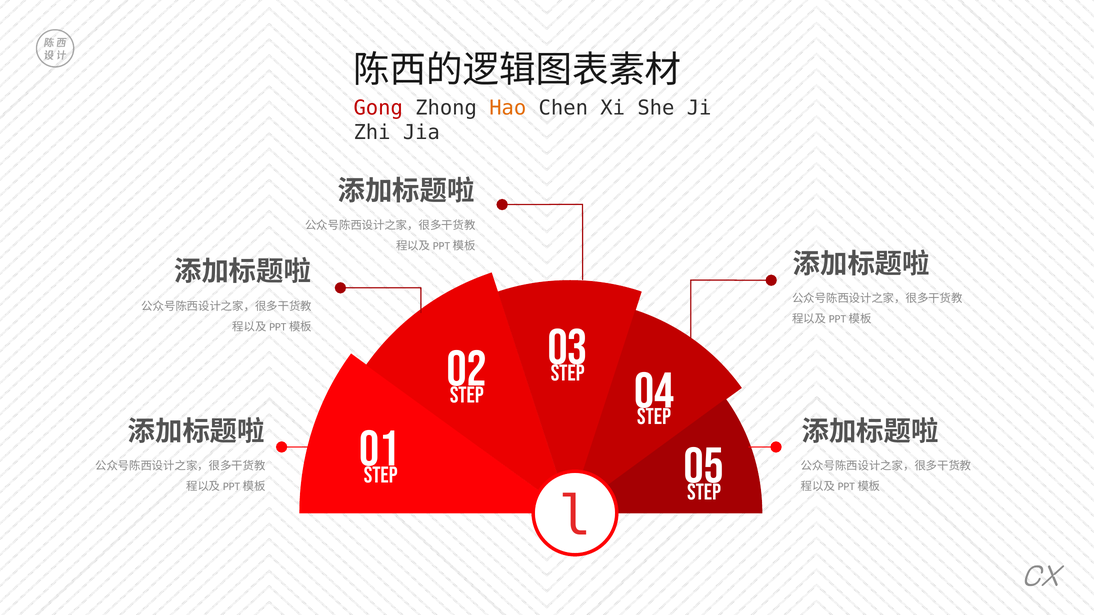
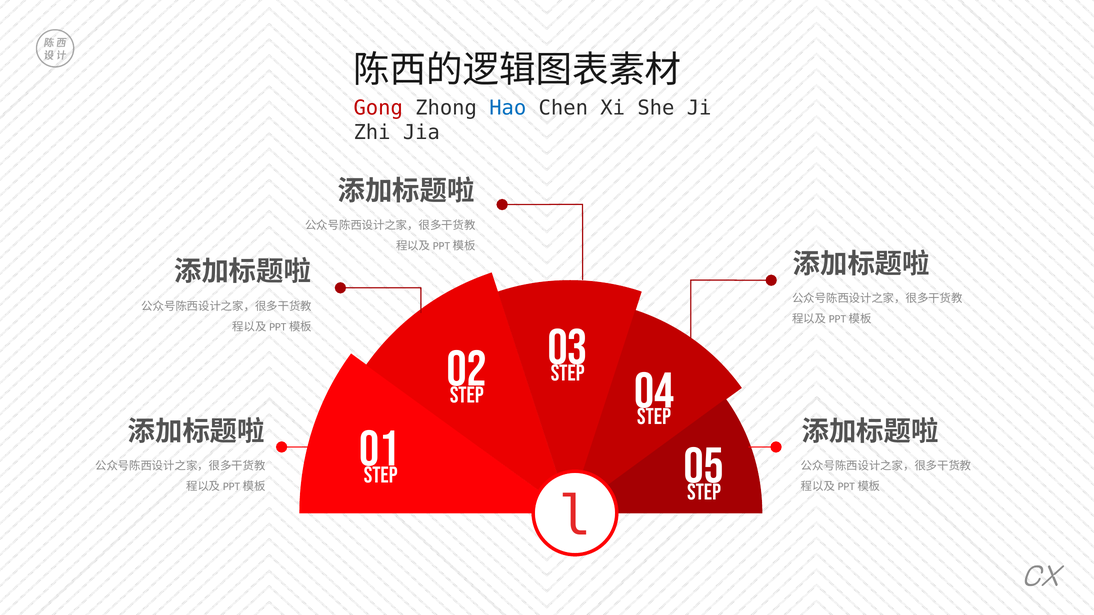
Hao colour: orange -> blue
